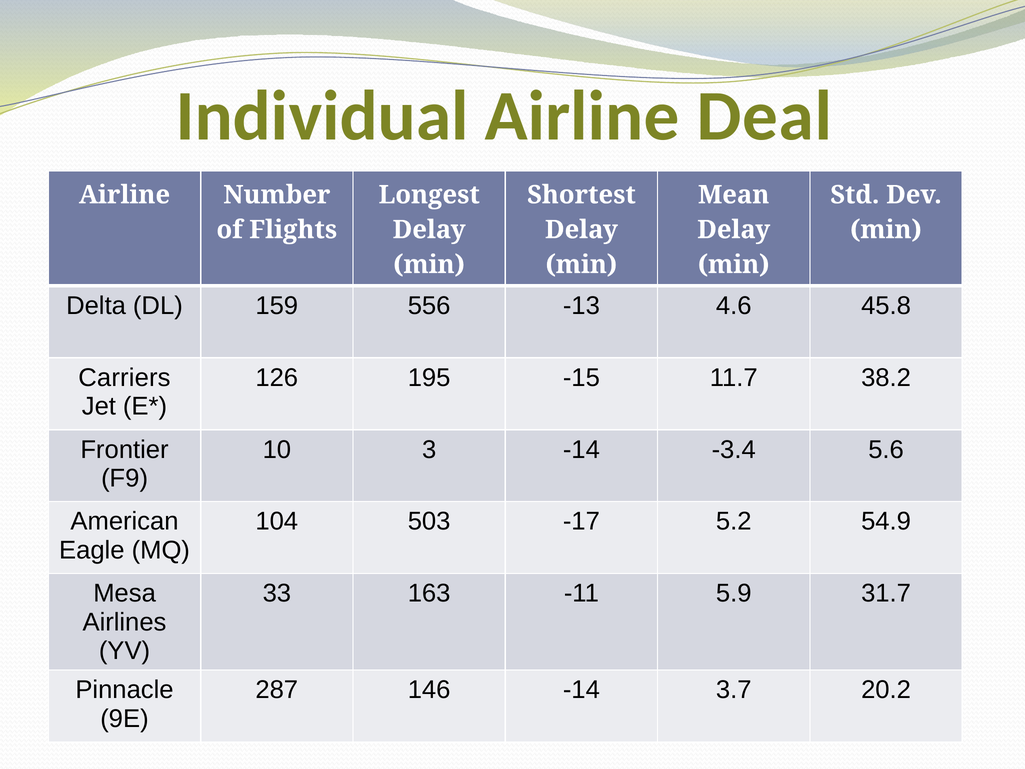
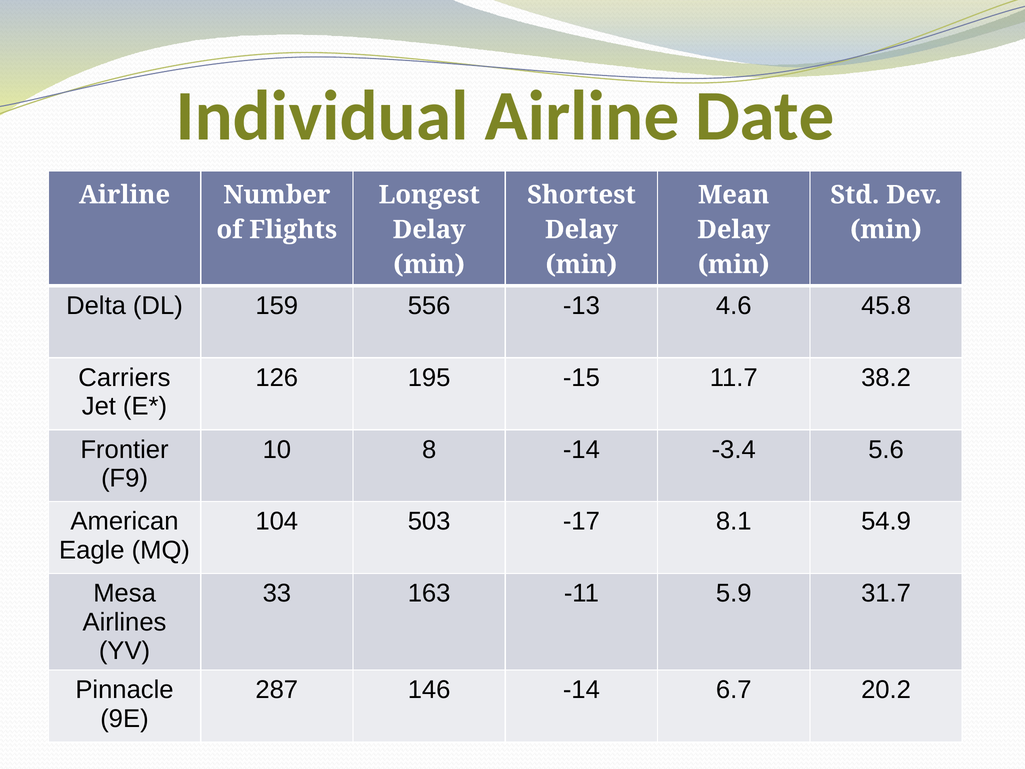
Deal: Deal -> Date
3: 3 -> 8
5.2: 5.2 -> 8.1
3.7: 3.7 -> 6.7
